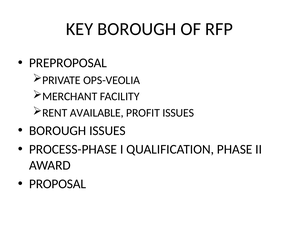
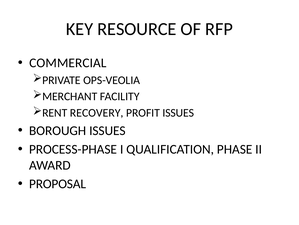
KEY BOROUGH: BOROUGH -> RESOURCE
PREPROPOSAL: PREPROPOSAL -> COMMERCIAL
AVAILABLE: AVAILABLE -> RECOVERY
